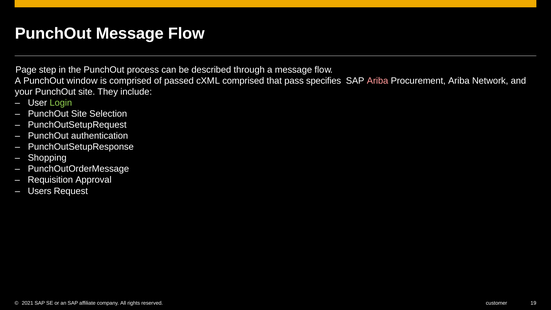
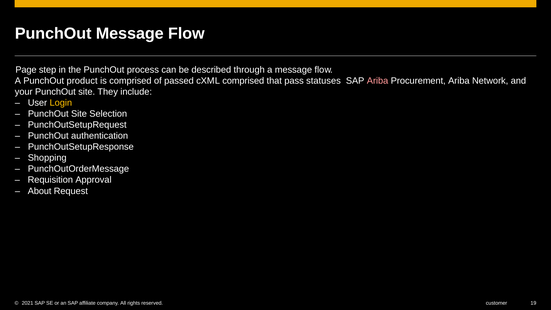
window: window -> product
specifies: specifies -> statuses
Login colour: light green -> yellow
Users: Users -> About
